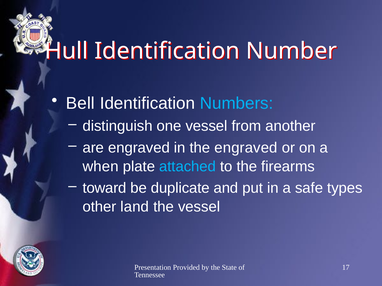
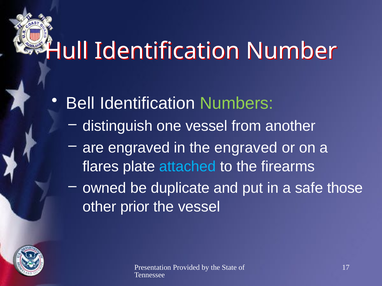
Numbers colour: light blue -> light green
when: when -> flares
toward: toward -> owned
types: types -> those
land: land -> prior
